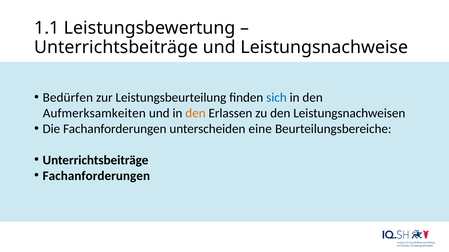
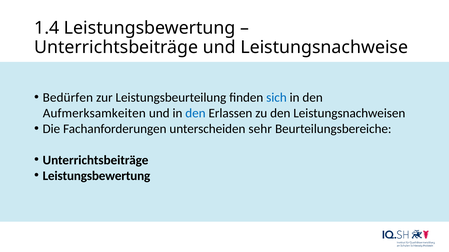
1.1: 1.1 -> 1.4
den at (195, 113) colour: orange -> blue
eine: eine -> sehr
Fachanforderungen at (96, 176): Fachanforderungen -> Leistungsbewertung
